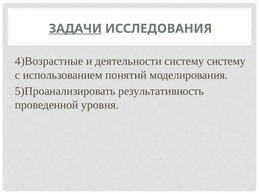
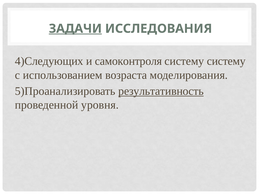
4)Возрастные: 4)Возрастные -> 4)Следующих
деятельности: деятельности -> самоконтроля
понятий: понятий -> возраста
результативность underline: none -> present
